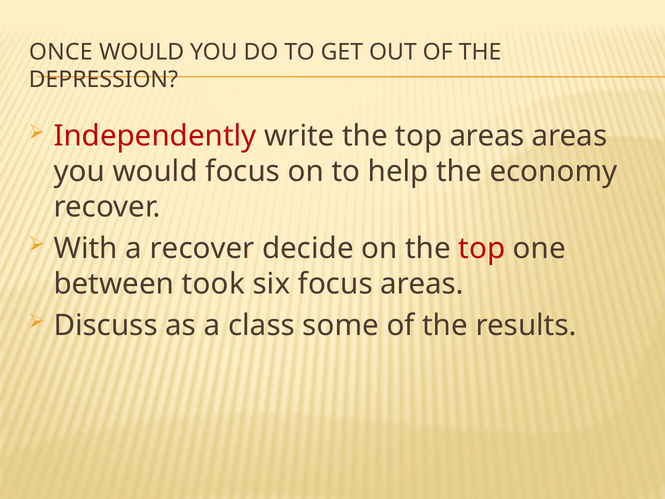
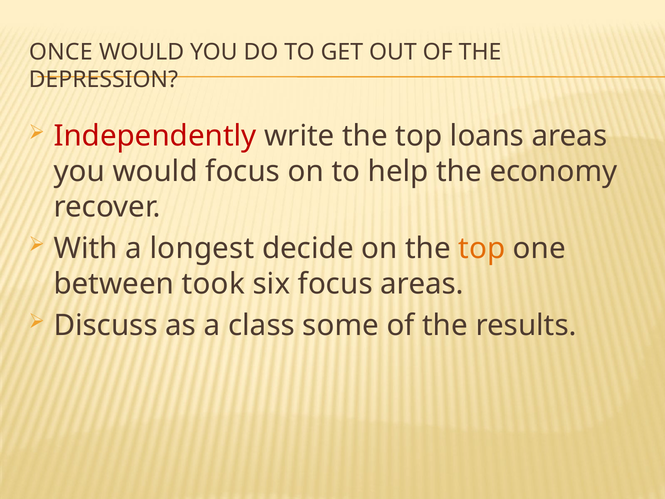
top areas: areas -> loans
a recover: recover -> longest
top at (482, 248) colour: red -> orange
